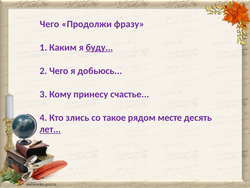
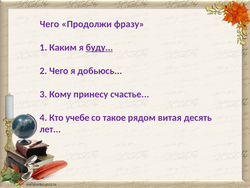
злись: злись -> учебе
месте: месте -> витая
лет underline: present -> none
